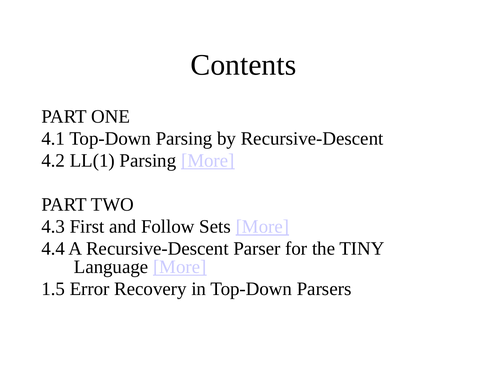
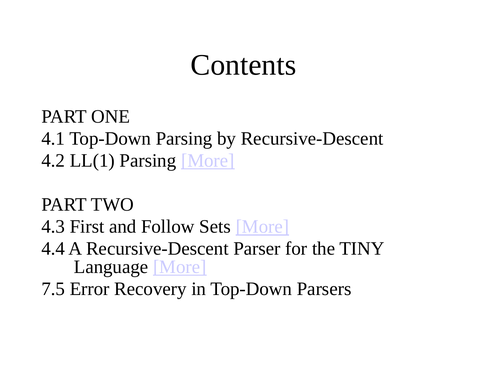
1.5: 1.5 -> 7.5
